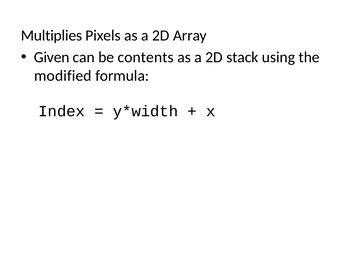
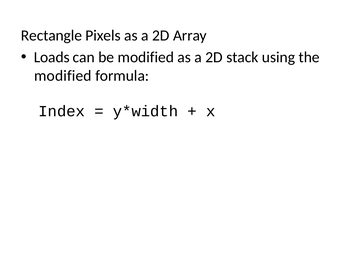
Multiplies: Multiplies -> Rectangle
Given: Given -> Loads
be contents: contents -> modified
